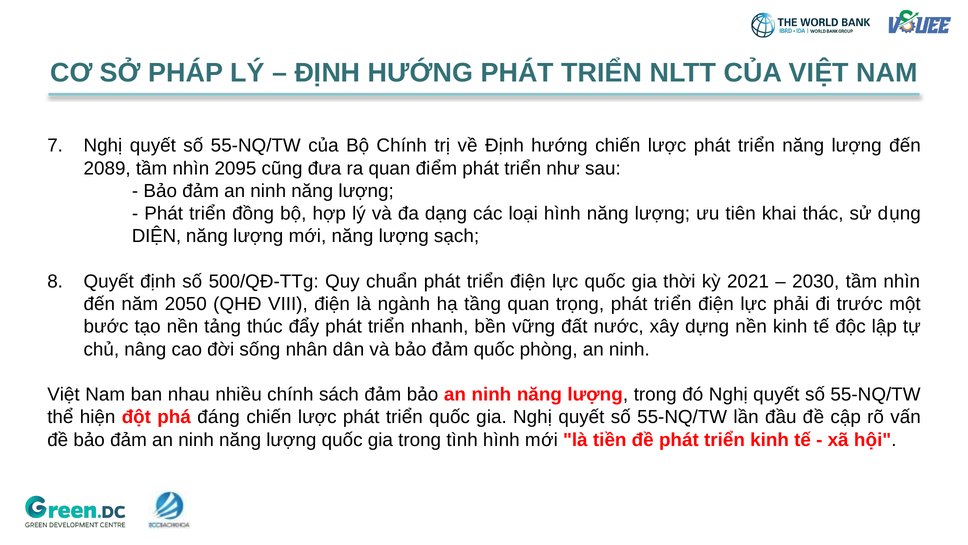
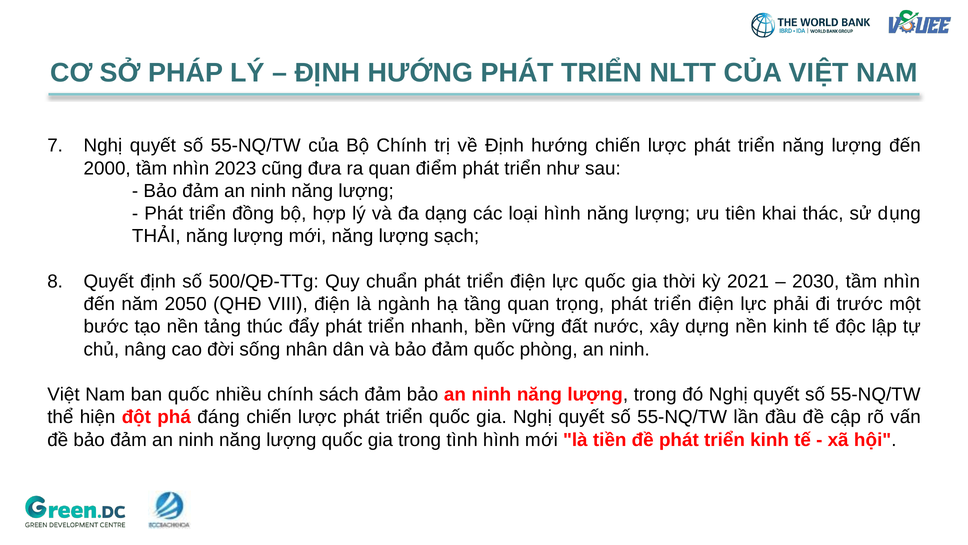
2089: 2089 -> 2000
2095: 2095 -> 2023
DIỆN: DIỆN -> THẢI
ban nhau: nhau -> quốc
